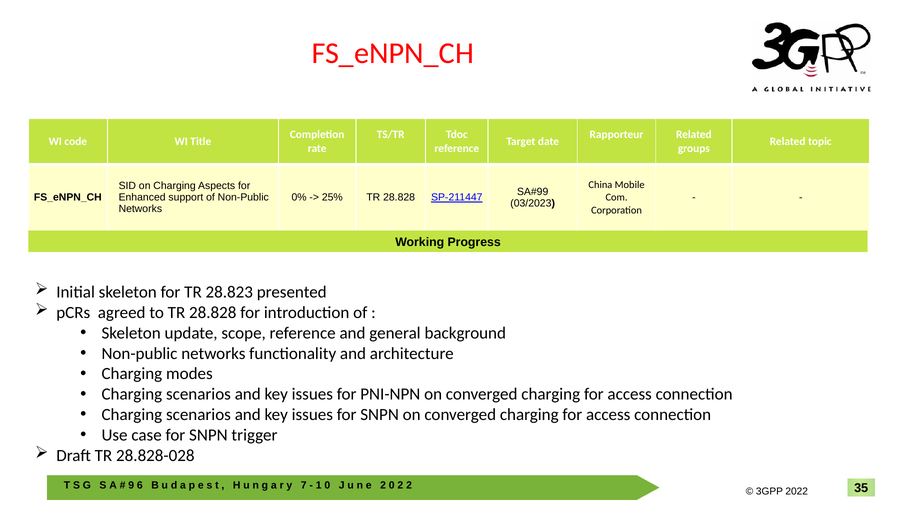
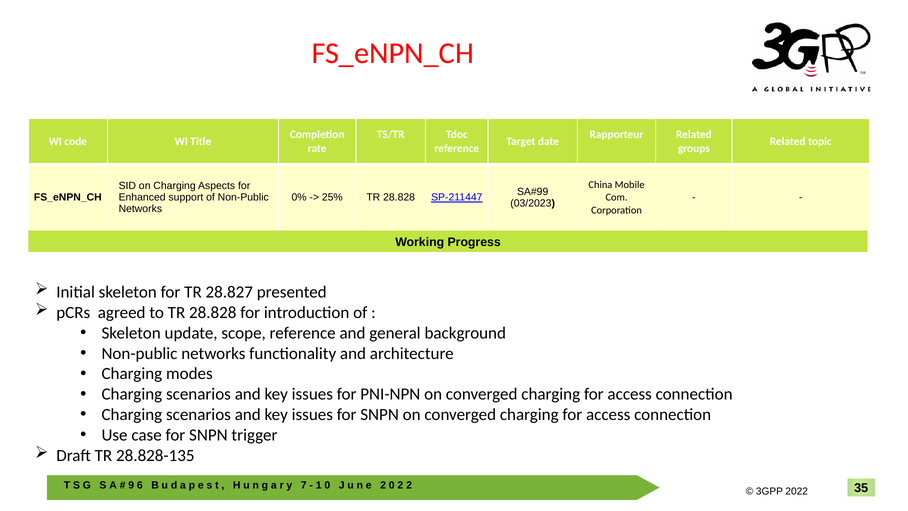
28.823: 28.823 -> 28.827
28.828-028: 28.828-028 -> 28.828-135
